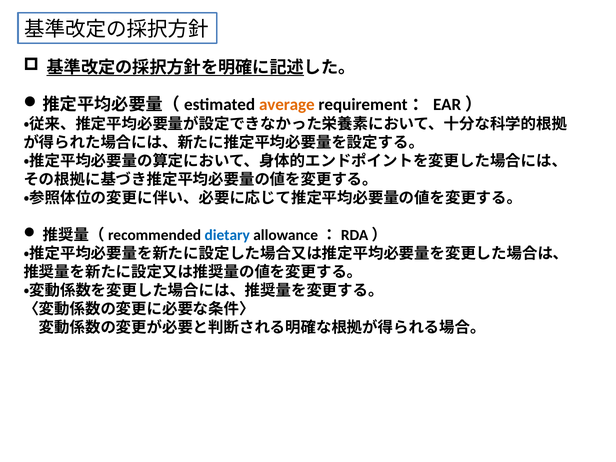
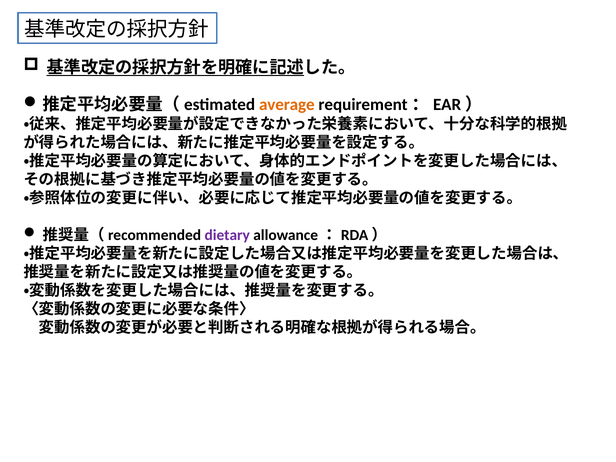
dietary colour: blue -> purple
